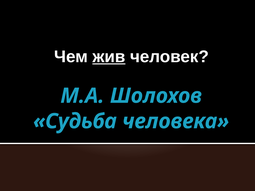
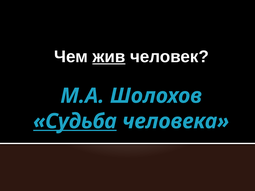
Судьба underline: none -> present
